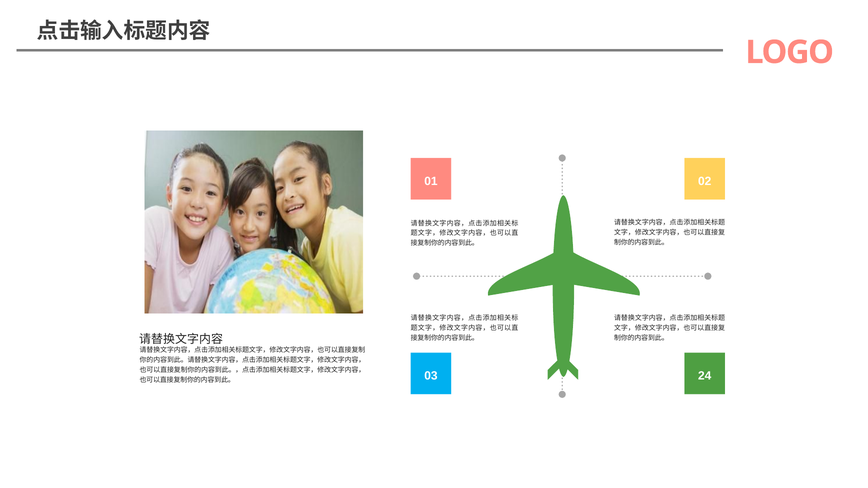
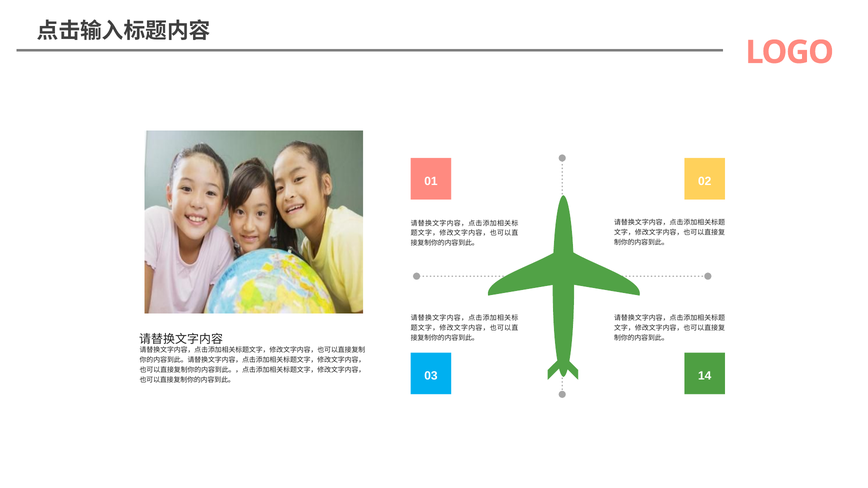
24: 24 -> 14
